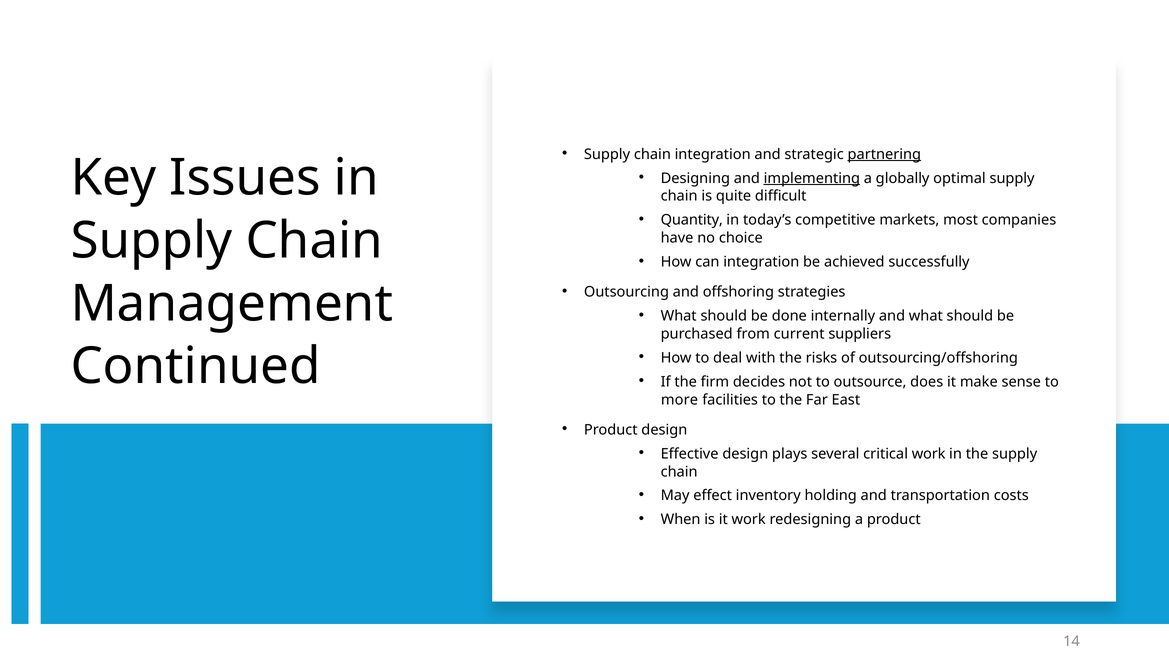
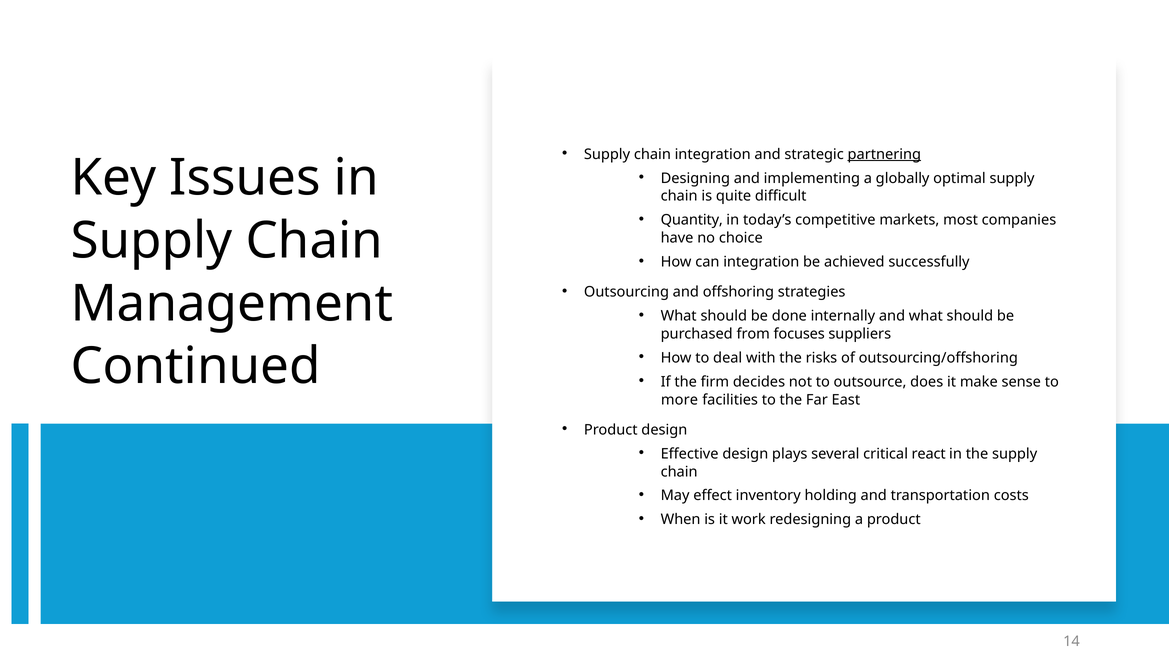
implementing underline: present -> none
current: current -> focuses
critical work: work -> react
